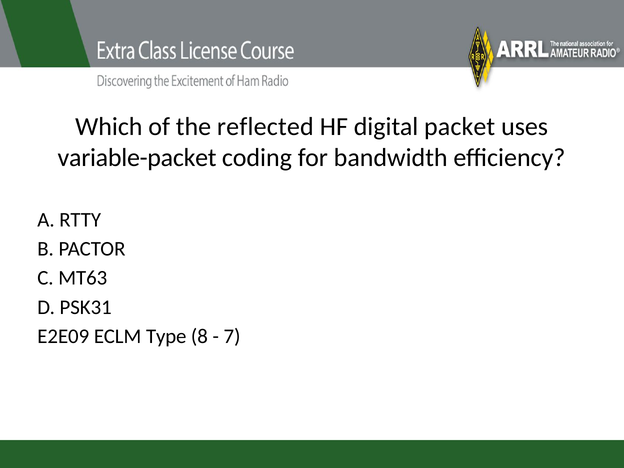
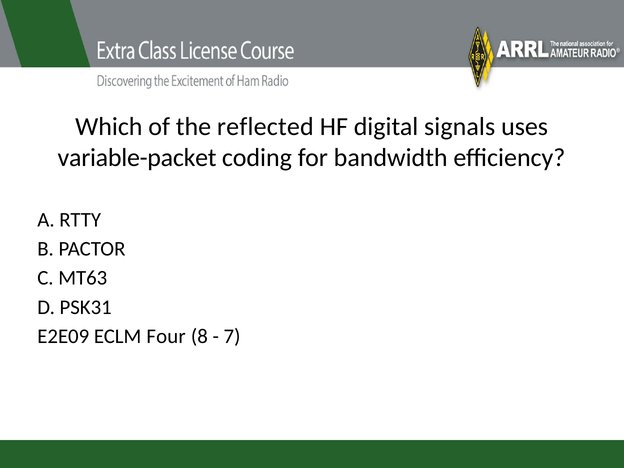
packet: packet -> signals
Type: Type -> Four
